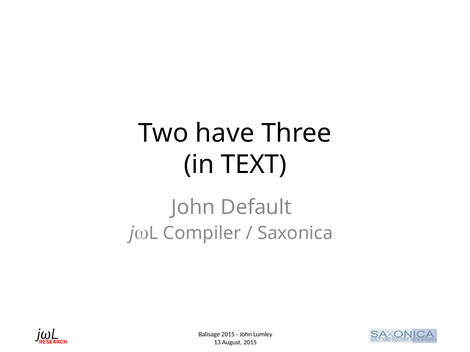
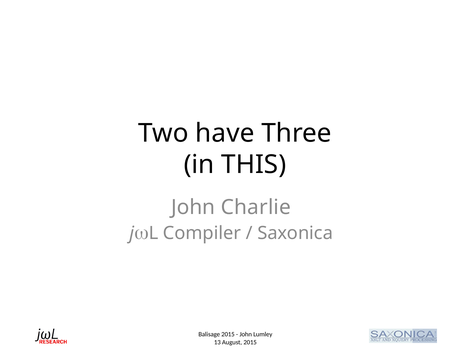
TEXT: TEXT -> THIS
Default: Default -> Charlie
